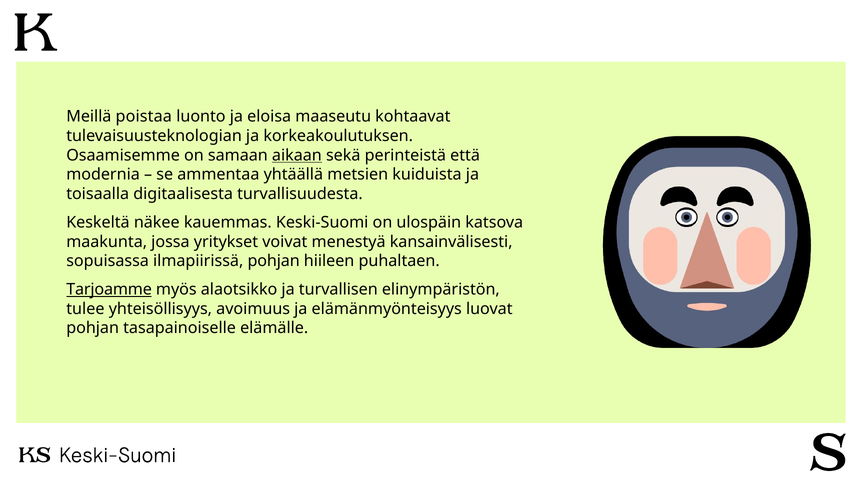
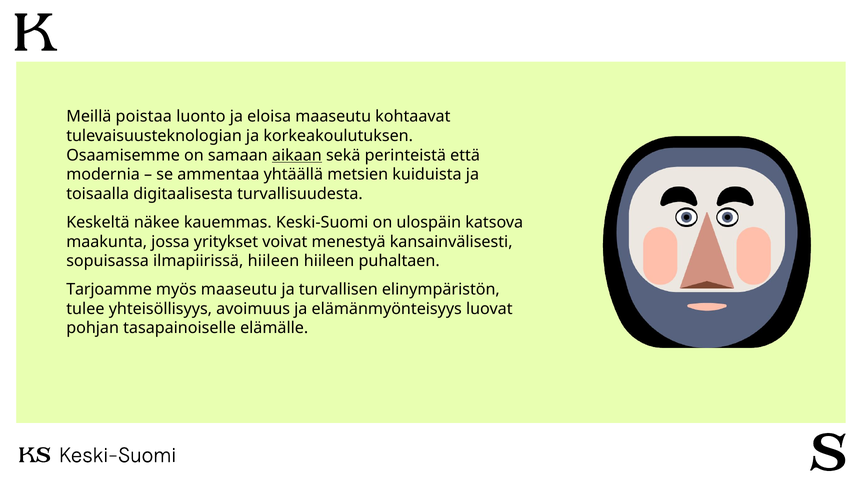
ilmapiirissä pohjan: pohjan -> hiileen
Tarjoamme underline: present -> none
myös alaotsikko: alaotsikko -> maaseutu
